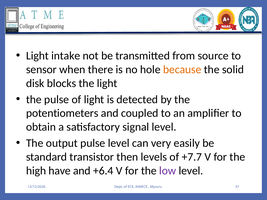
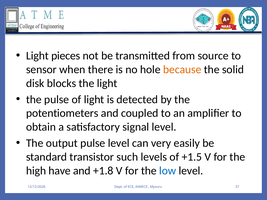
intake: intake -> pieces
then: then -> such
+7.7: +7.7 -> +1.5
+6.4: +6.4 -> +1.8
low colour: purple -> blue
